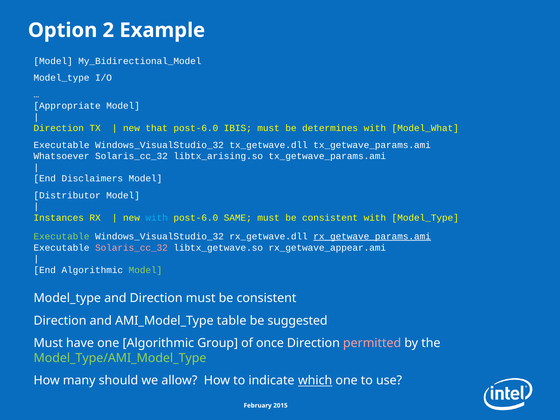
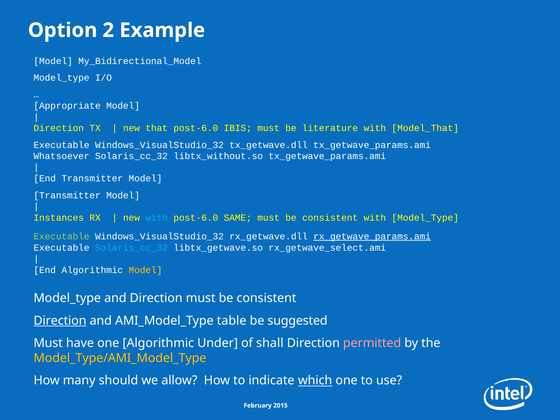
determines: determines -> literature
Model_What: Model_What -> Model_That
libtx_arising.so: libtx_arising.so -> libtx_without.so
End Disclaimers: Disclaimers -> Transmitter
Distributor at (67, 195): Distributor -> Transmitter
Solaris_cc_32 at (131, 248) colour: pink -> light blue
rx_getwave_appear.ami: rx_getwave_appear.ami -> rx_getwave_select.ami
Model at (145, 270) colour: light green -> yellow
Direction at (60, 321) underline: none -> present
Group: Group -> Under
once: once -> shall
Model_Type/AMI_Model_Type colour: light green -> yellow
